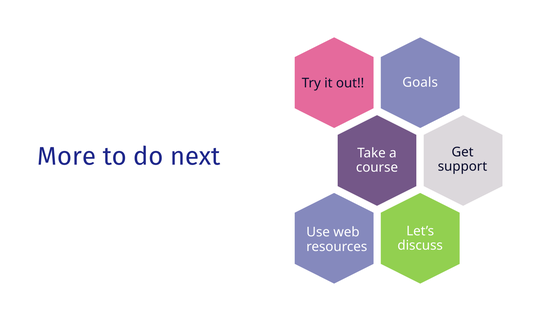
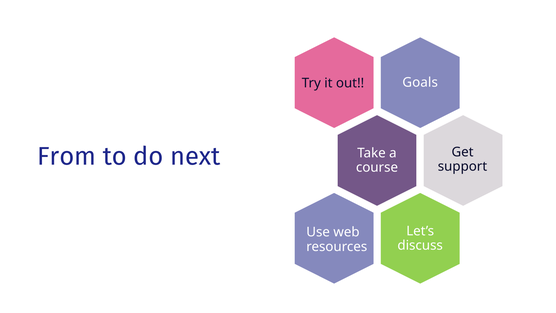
More: More -> From
